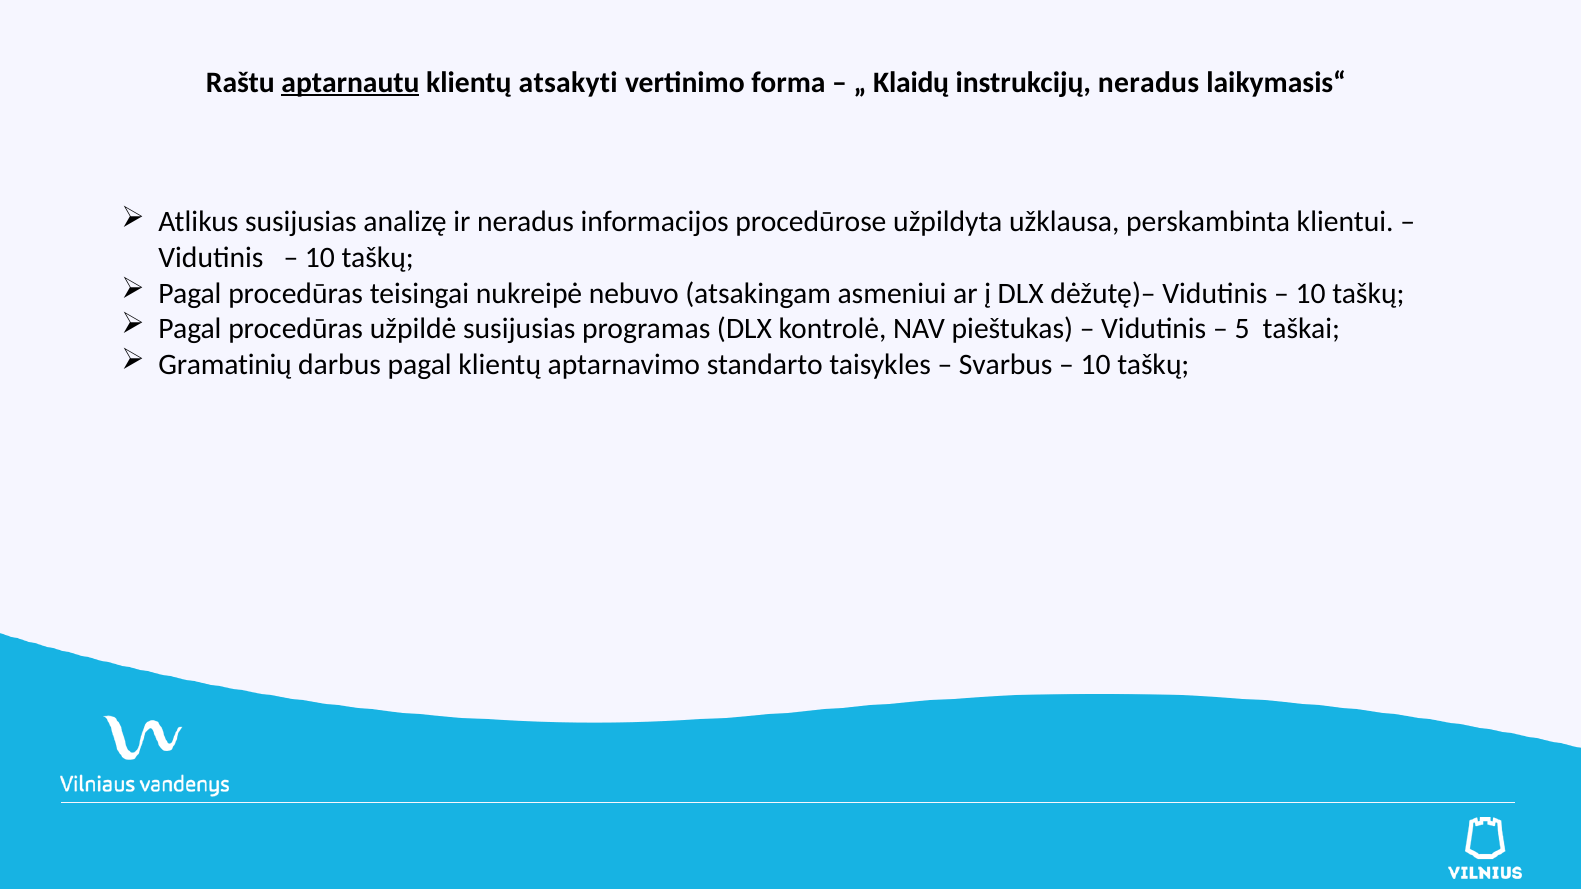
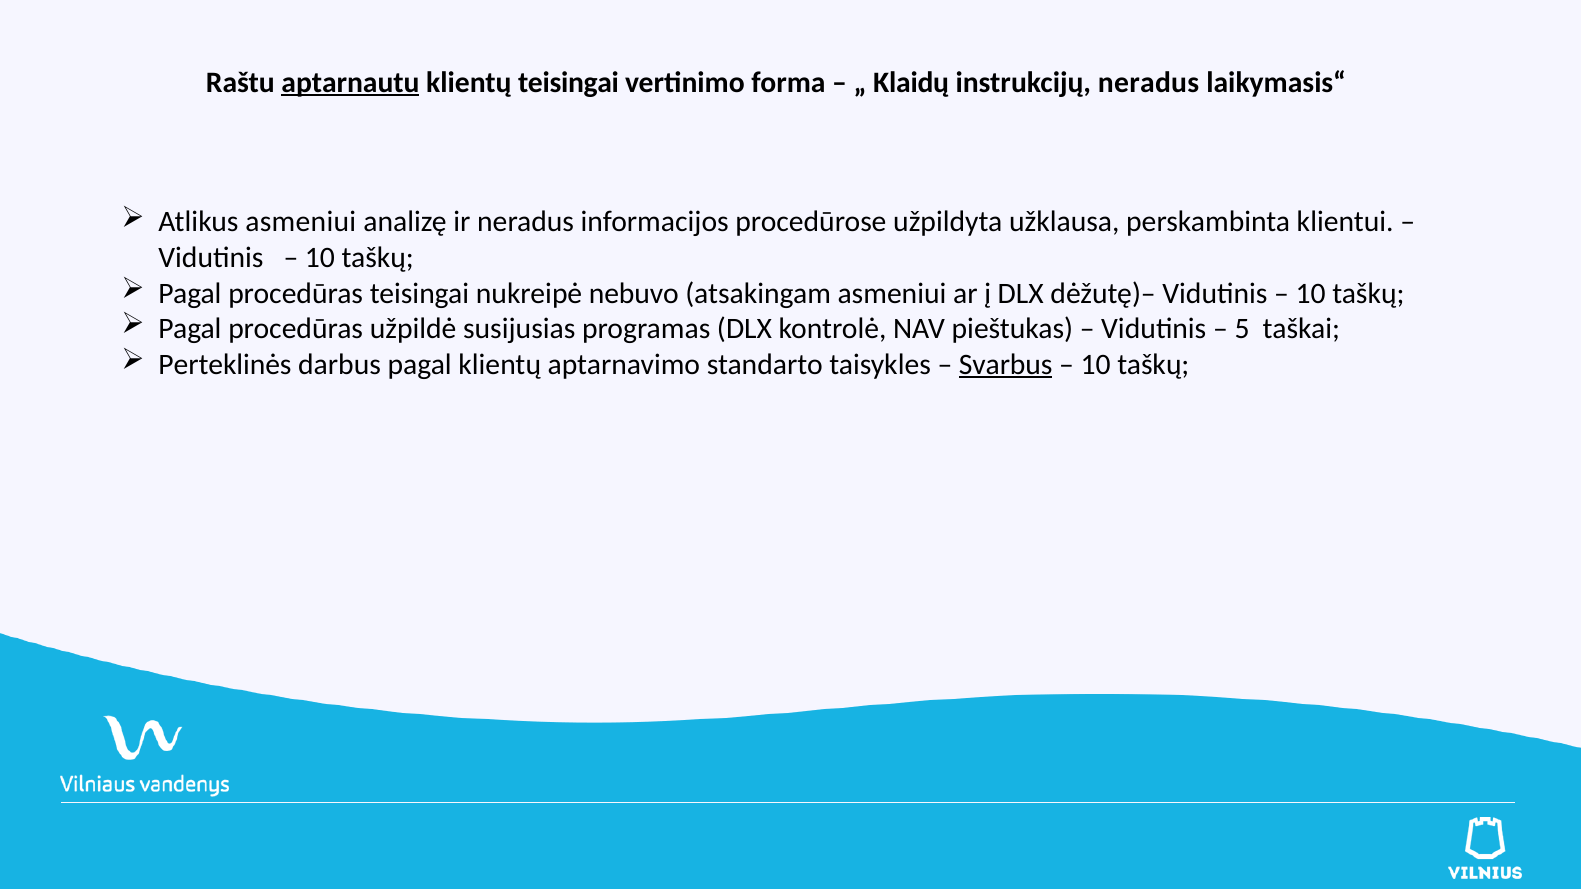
klientų atsakyti: atsakyti -> teisingai
Atlikus susijusias: susijusias -> asmeniui
Gramatinių: Gramatinių -> Perteklinės
Svarbus underline: none -> present
